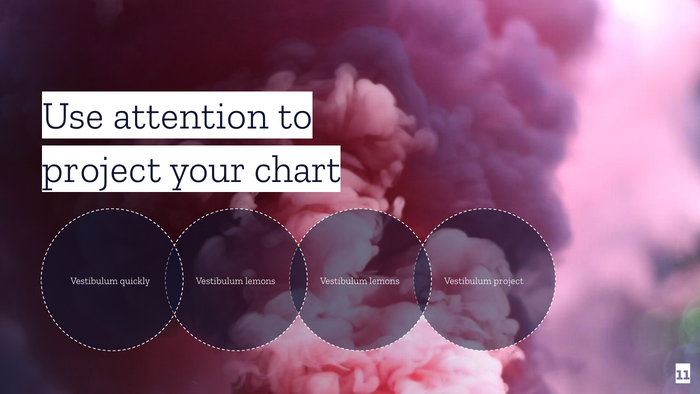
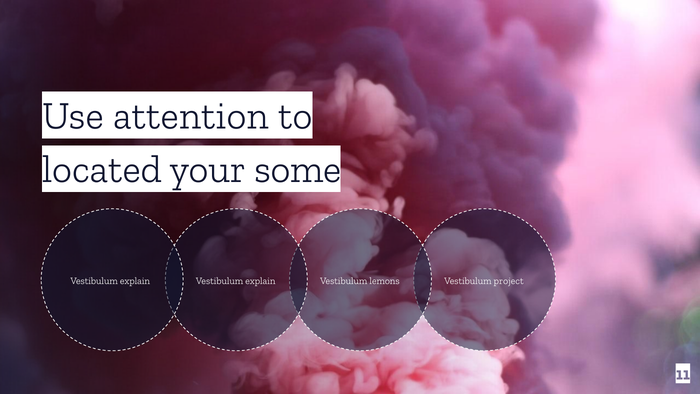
project at (102, 169): project -> located
chart: chart -> some
quickly at (135, 281): quickly -> explain
lemons at (260, 281): lemons -> explain
